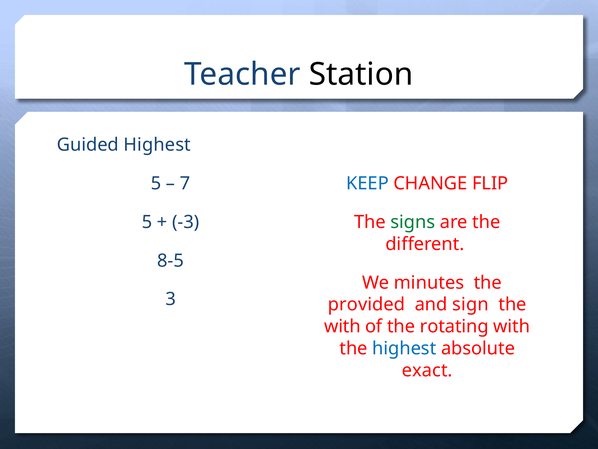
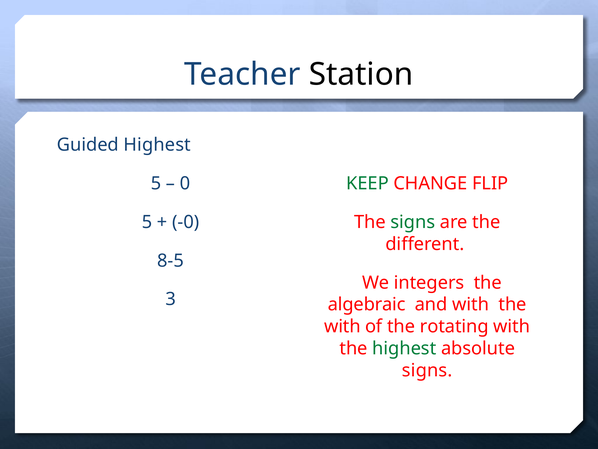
7: 7 -> 0
KEEP colour: blue -> green
-3: -3 -> -0
minutes: minutes -> integers
provided: provided -> algebraic
and sign: sign -> with
highest at (404, 348) colour: blue -> green
exact at (427, 370): exact -> signs
